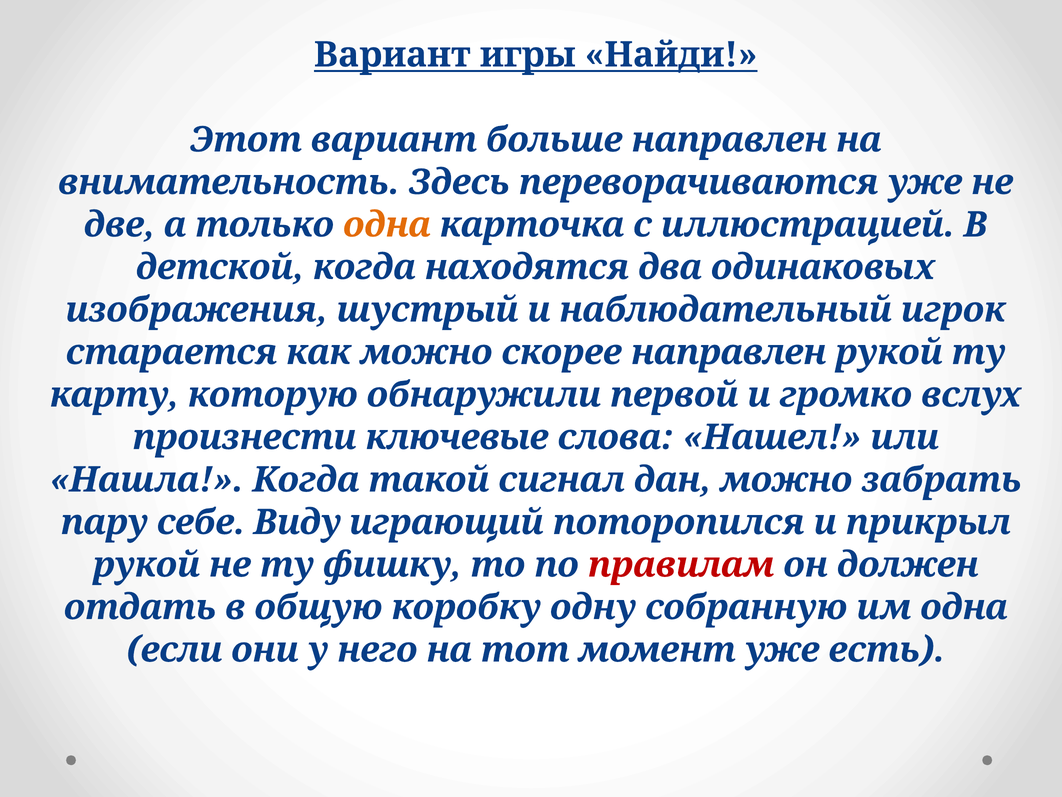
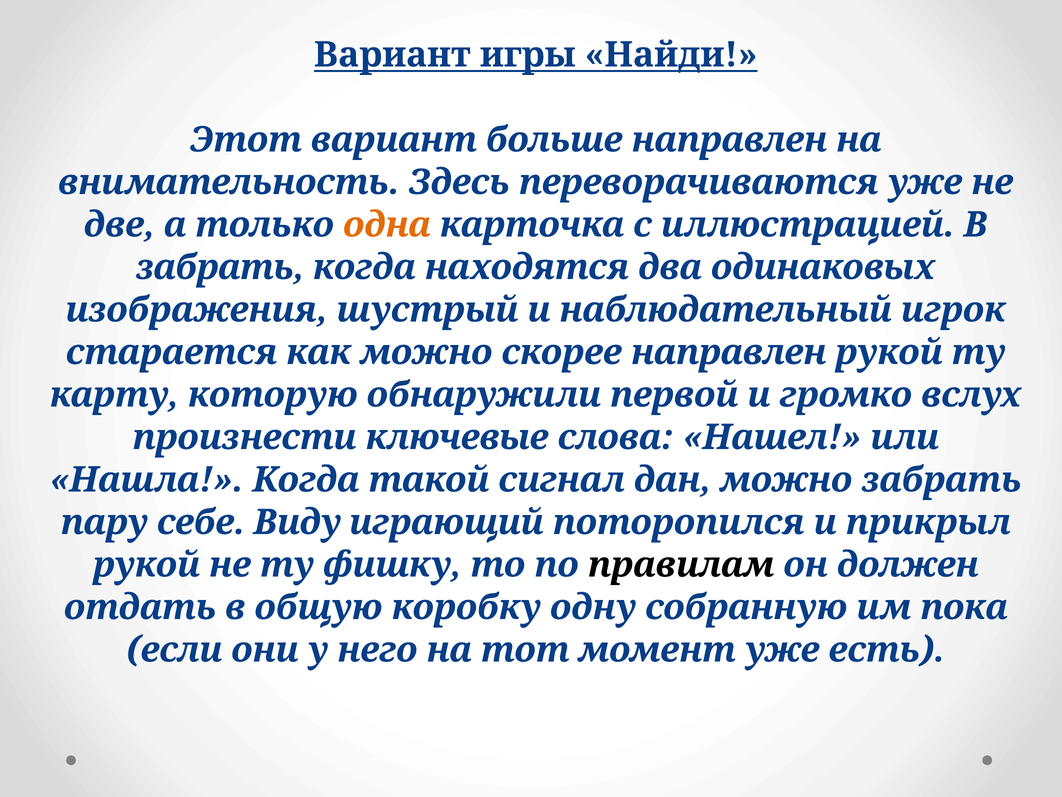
детской at (220, 267): детской -> забрать
правилам colour: red -> black
им одна: одна -> пока
